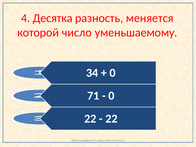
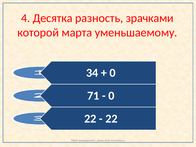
меняется: меняется -> зрачками
число: число -> марта
